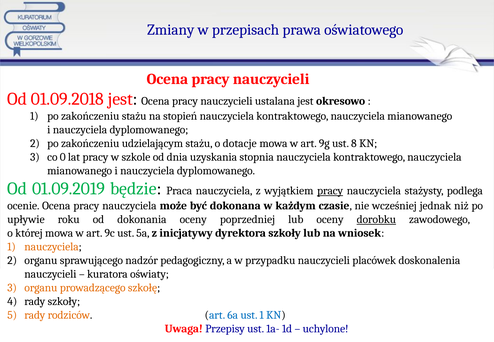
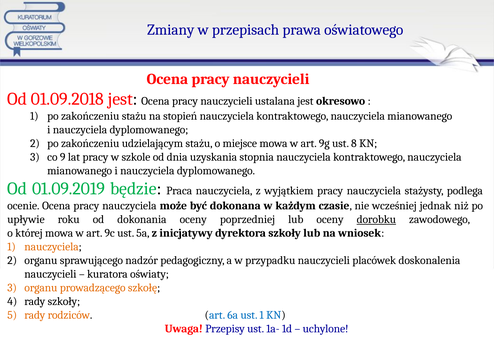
dotacje: dotacje -> miejsce
0: 0 -> 9
pracy at (330, 191) underline: present -> none
